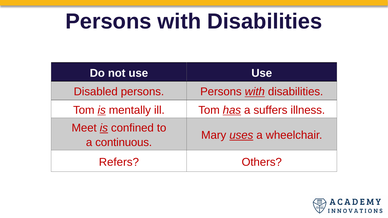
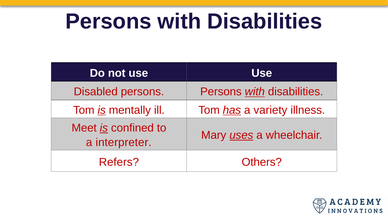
suffers: suffers -> variety
continuous: continuous -> interpreter
